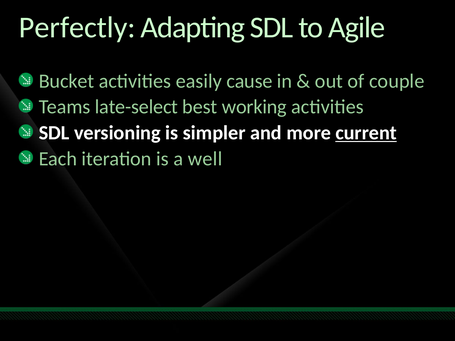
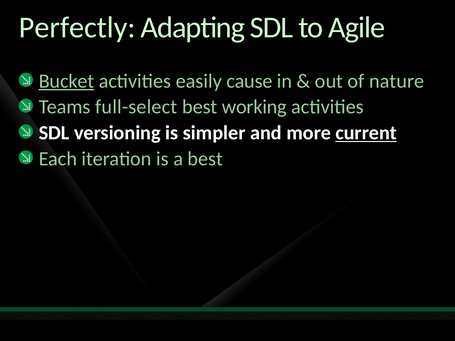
Bucket underline: none -> present
couple: couple -> nature
late-select: late-select -> full-select
a well: well -> best
